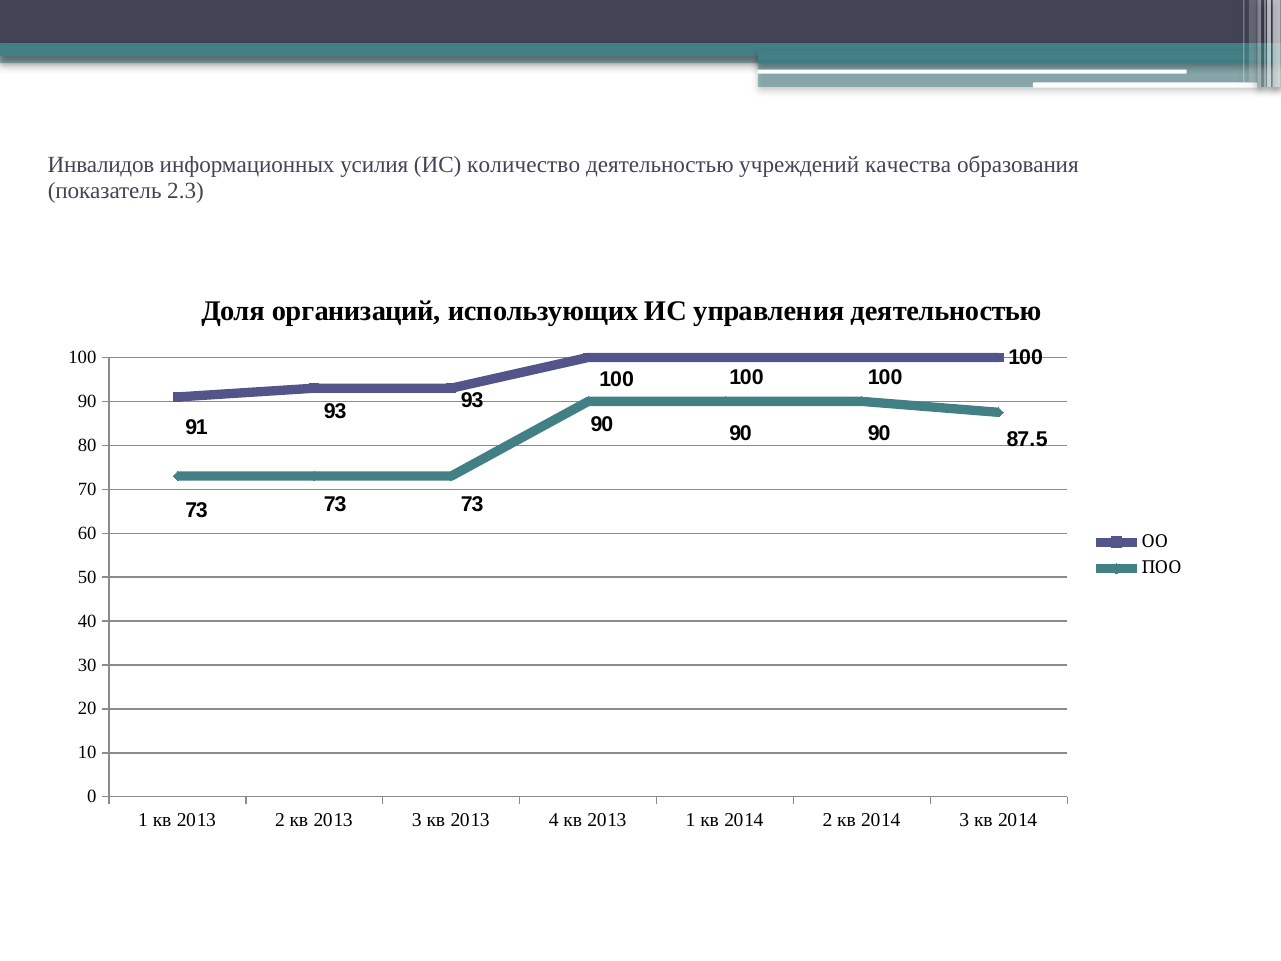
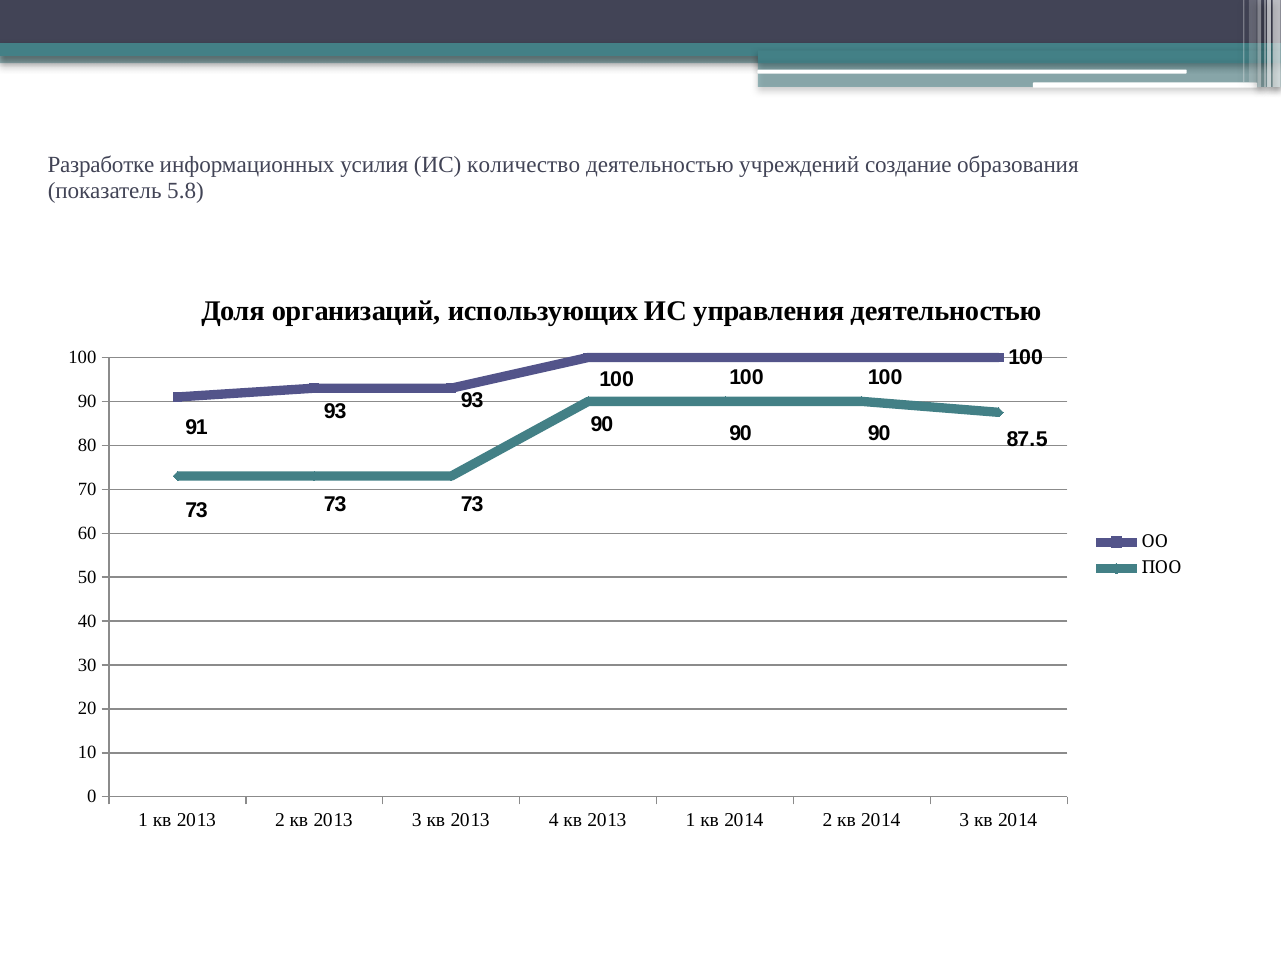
Инвалидов: Инвалидов -> Разработке
качества: качества -> создание
2.3: 2.3 -> 5.8
